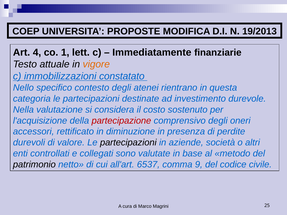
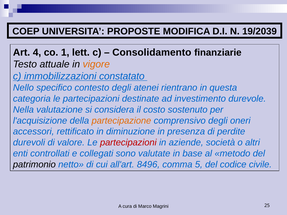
19/2013: 19/2013 -> 19/2039
Immediatamente: Immediatamente -> Consolidamento
partecipazione colour: red -> orange
partecipazioni at (128, 143) colour: black -> red
6537: 6537 -> 8496
9: 9 -> 5
